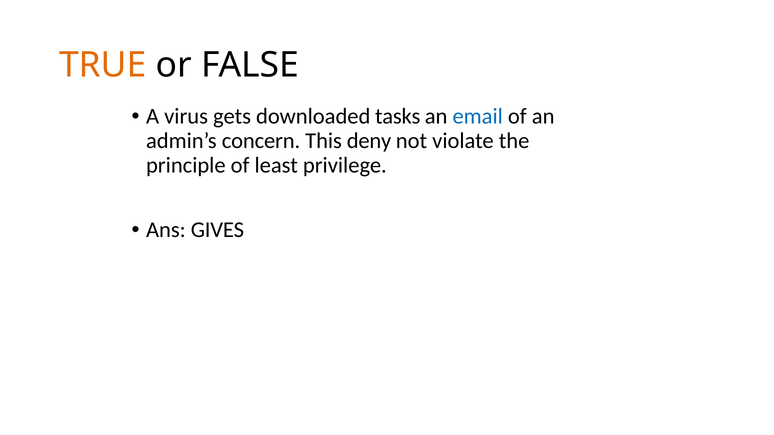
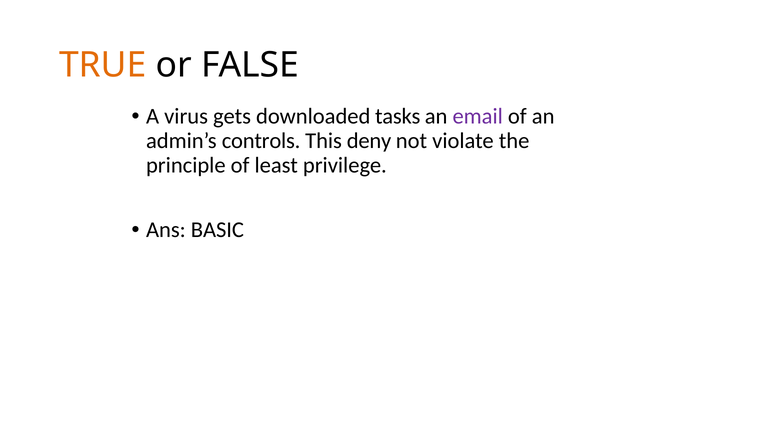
email colour: blue -> purple
concern: concern -> controls
GIVES: GIVES -> BASIC
